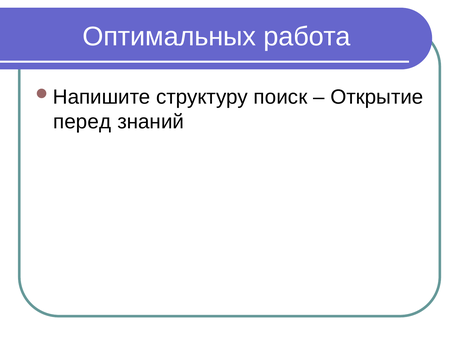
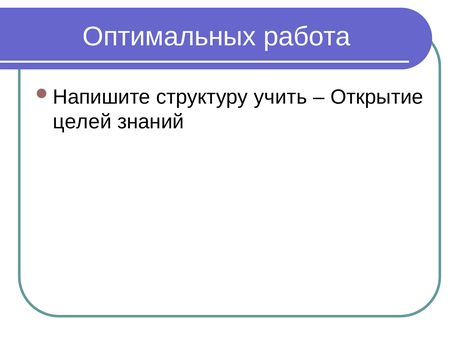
поиск: поиск -> учить
перед: перед -> целей
